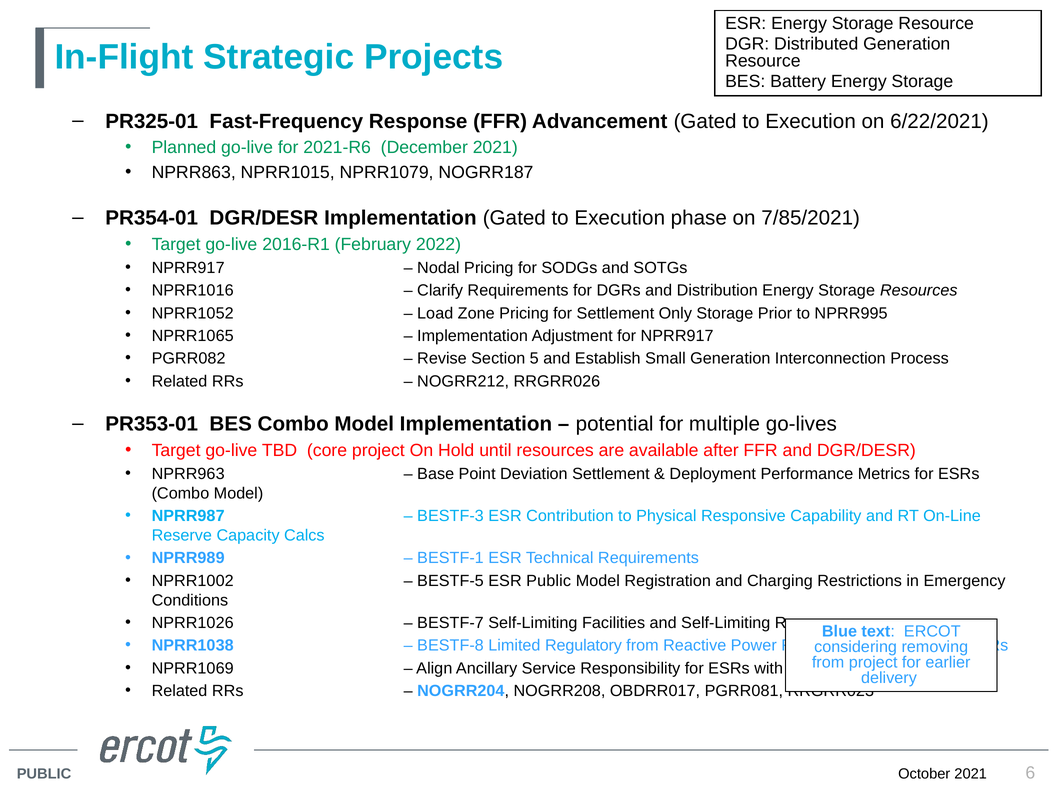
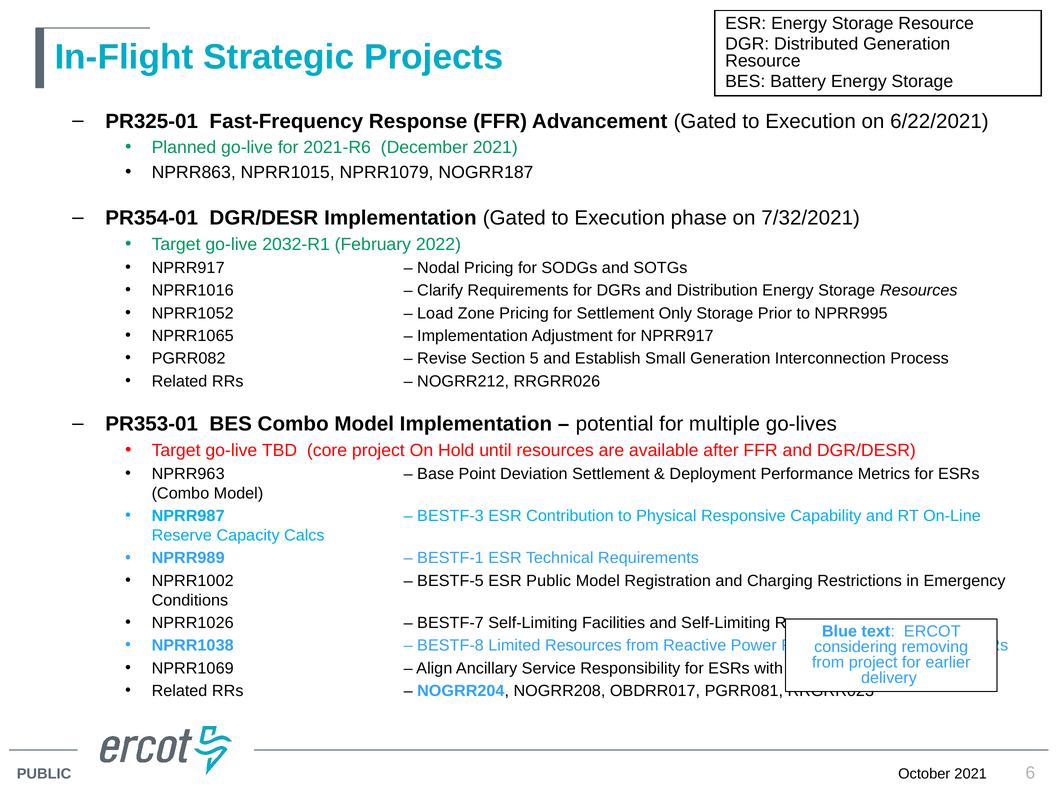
7/85/2021: 7/85/2021 -> 7/32/2021
2016-R1: 2016-R1 -> 2032-R1
Limited Regulatory: Regulatory -> Resources
